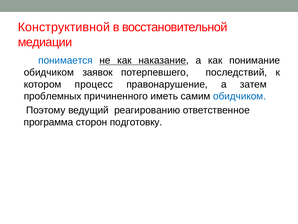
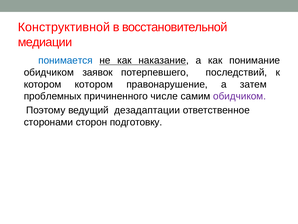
котором процесс: процесс -> котором
иметь: иметь -> числе
обидчиком at (240, 96) colour: blue -> purple
реагированию: реагированию -> дезадаптации
программа: программа -> сторонами
